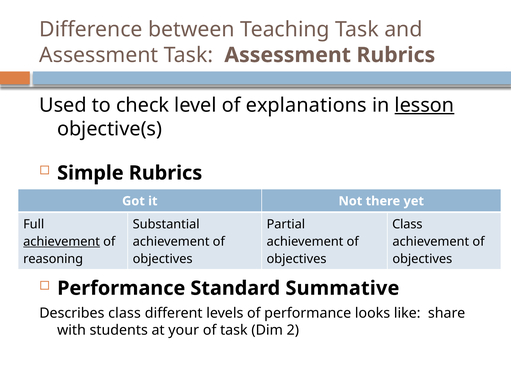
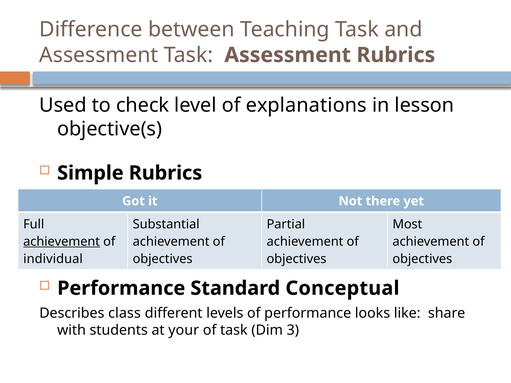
lesson underline: present -> none
Class at (407, 224): Class -> Most
reasoning: reasoning -> individual
Summative: Summative -> Conceptual
2: 2 -> 3
